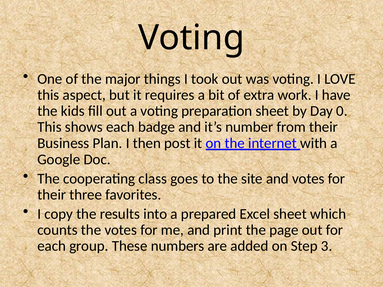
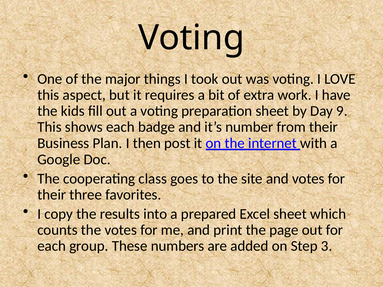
0: 0 -> 9
